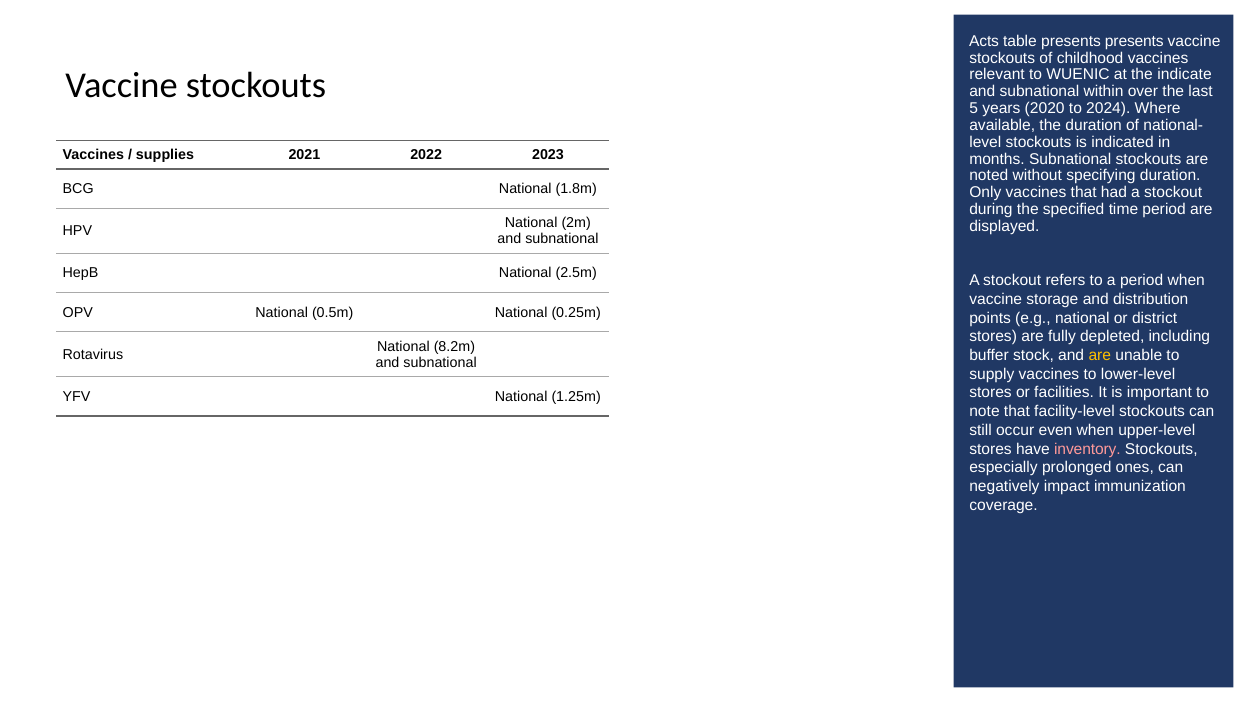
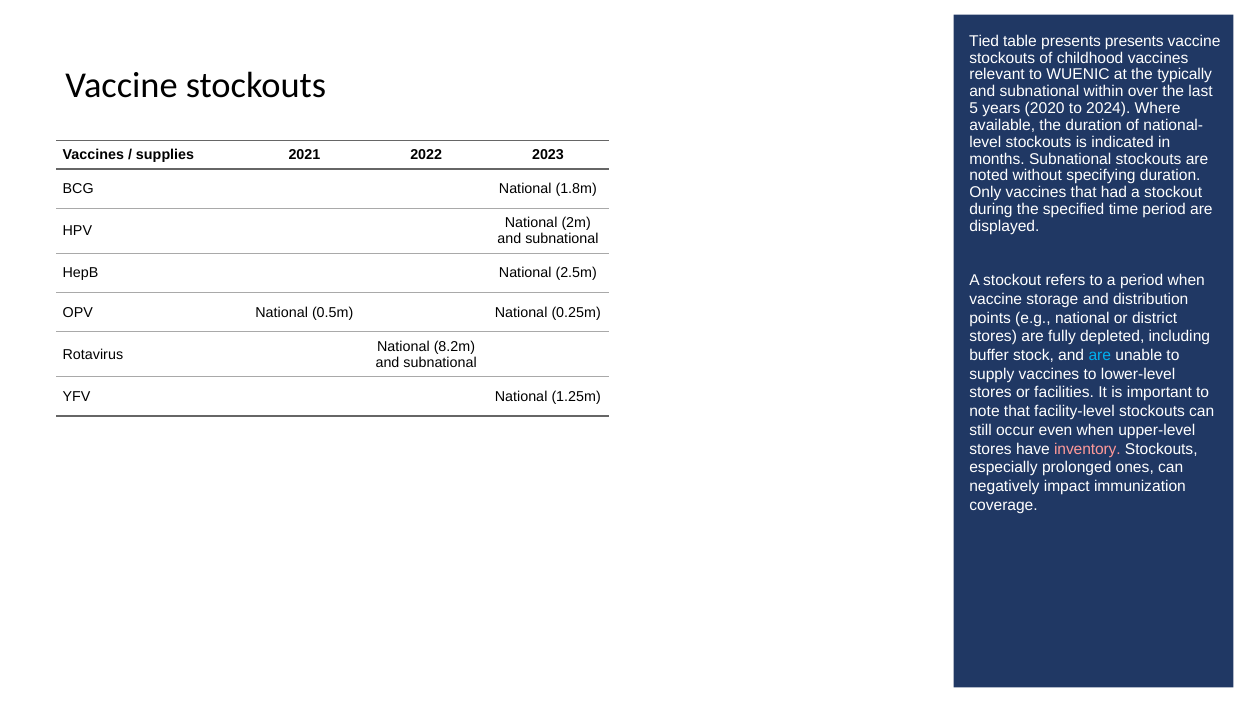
Acts: Acts -> Tied
indicate: indicate -> typically
are at (1100, 356) colour: yellow -> light blue
